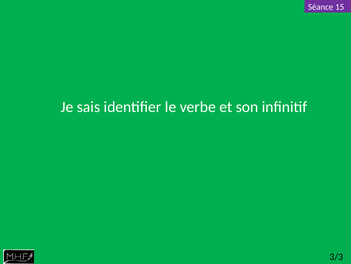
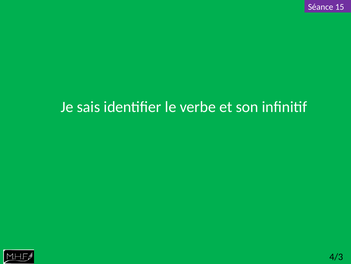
3/3: 3/3 -> 4/3
